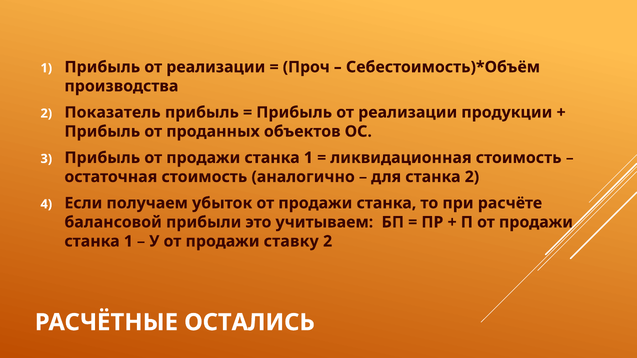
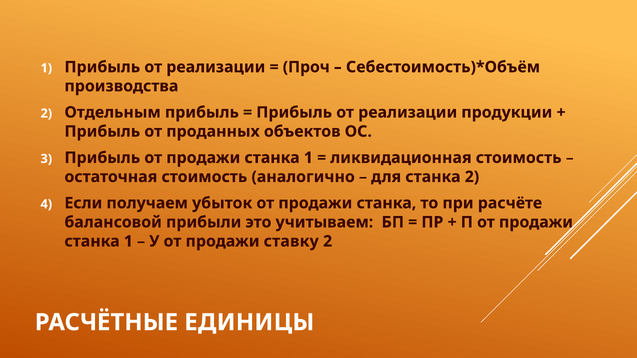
Показатель: Показатель -> Отдельным
ОСТАЛИСЬ: ОСТАЛИСЬ -> ЕДИНИЦЫ
